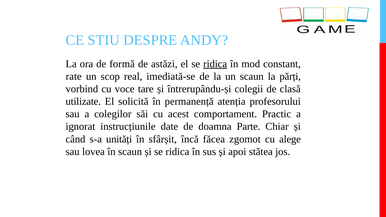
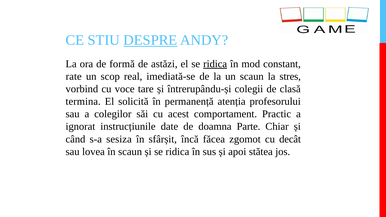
DESPRE underline: none -> present
părți: părți -> stres
utilizate: utilizate -> termina
unități: unități -> sesiza
alege: alege -> decât
